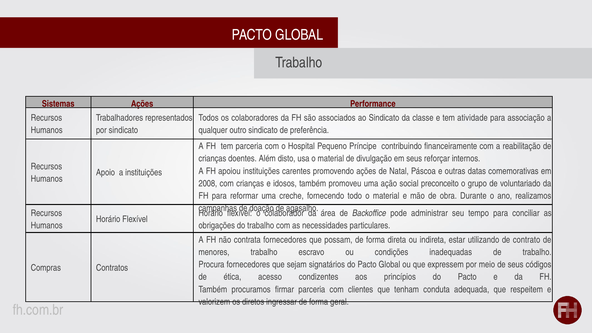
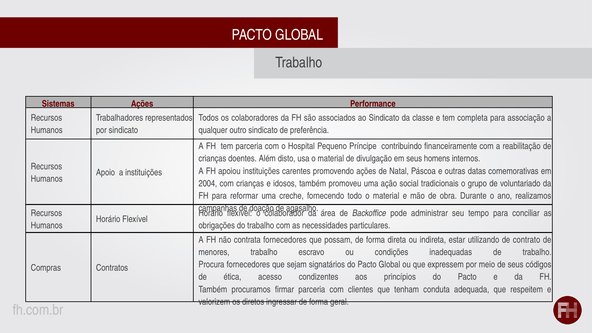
atividade: atividade -> completa
reforçar: reforçar -> homens
2008: 2008 -> 2004
preconceito: preconceito -> tradicionais
